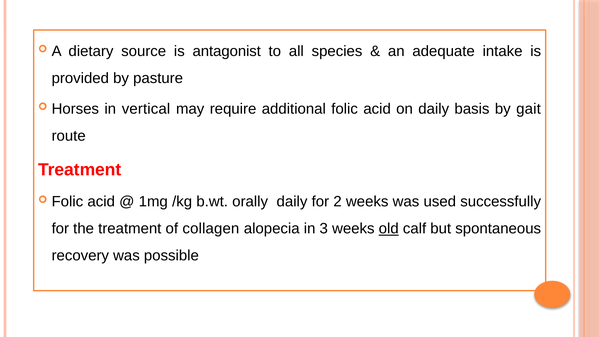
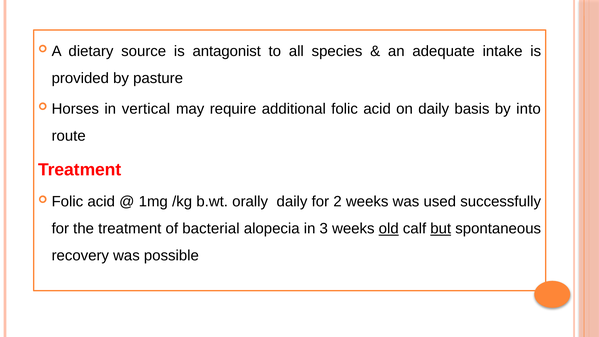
gait: gait -> into
collagen: collagen -> bacterial
but underline: none -> present
